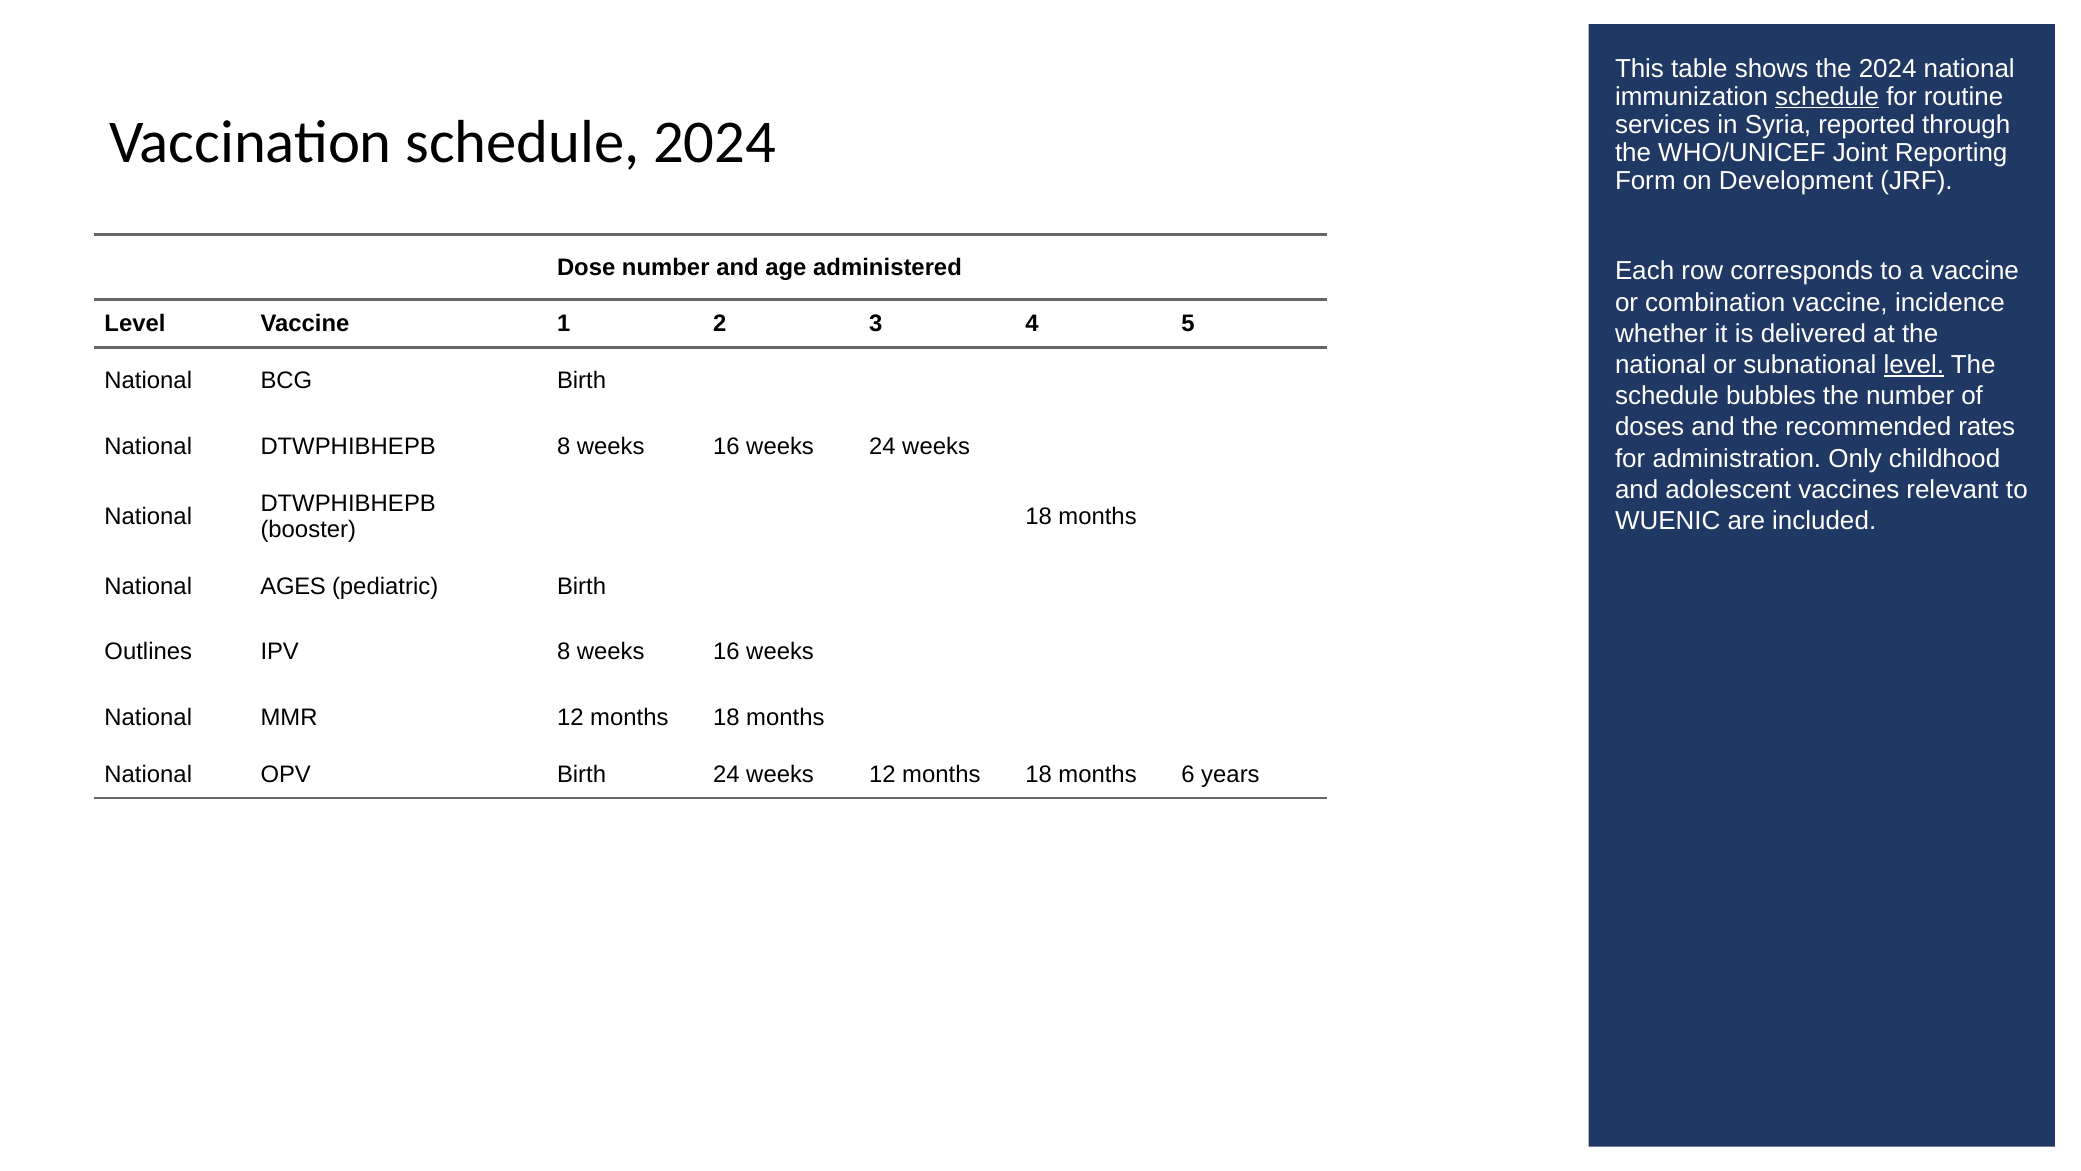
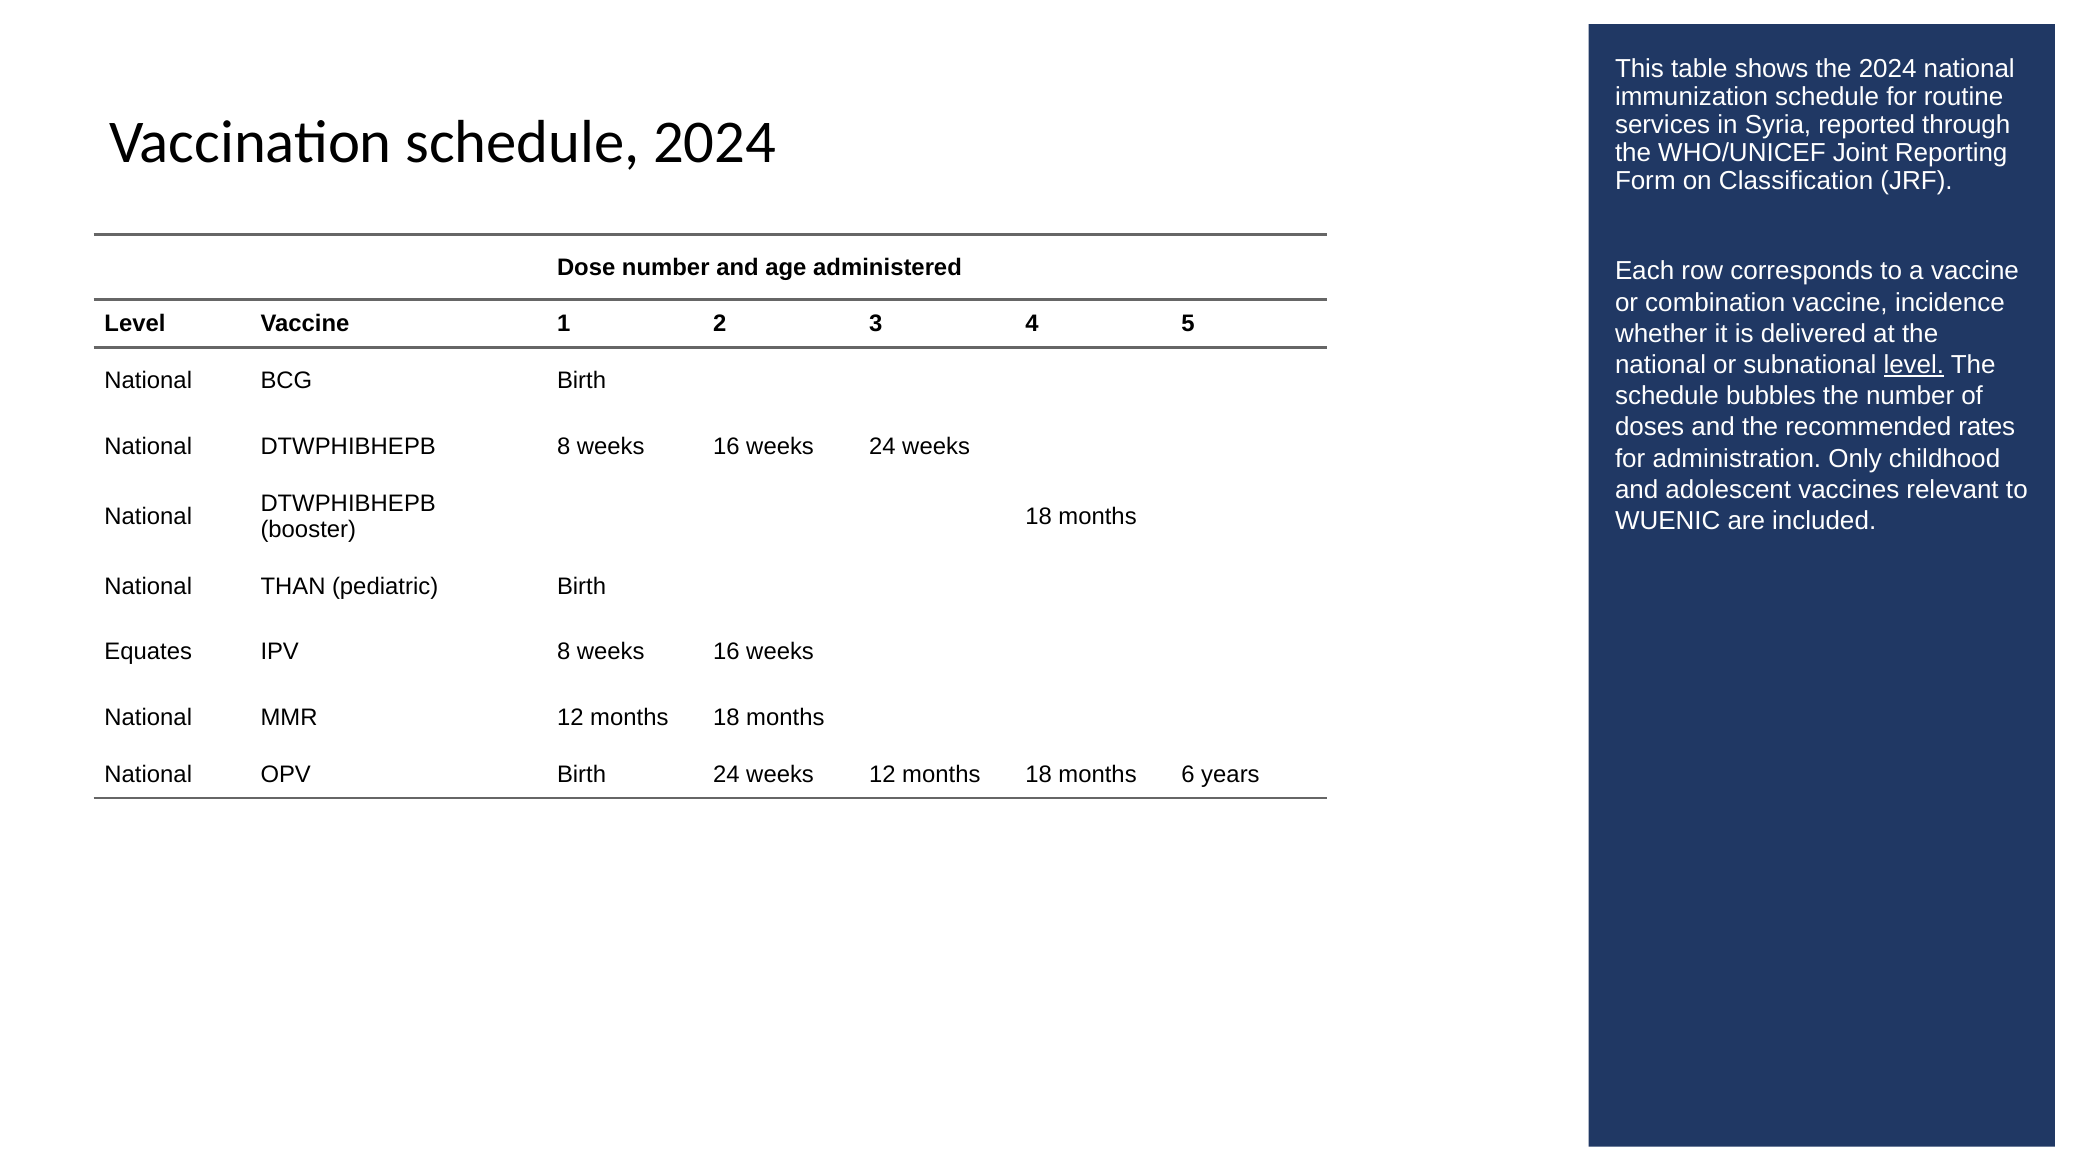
schedule at (1827, 96) underline: present -> none
Development: Development -> Classification
AGES: AGES -> THAN
Outlines: Outlines -> Equates
